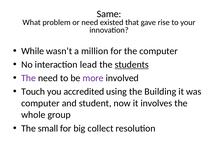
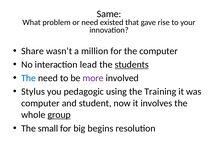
While: While -> Share
The at (29, 78) colour: purple -> blue
Touch: Touch -> Stylus
accredited: accredited -> pedagogic
Building: Building -> Training
group underline: none -> present
collect: collect -> begins
